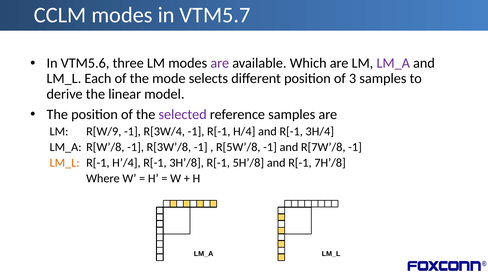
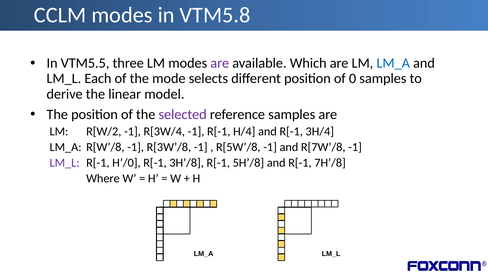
VTM5.7: VTM5.7 -> VTM5.8
VTM5.6: VTM5.6 -> VTM5.5
LM_A at (393, 63) colour: purple -> blue
3: 3 -> 0
R[W/9: R[W/9 -> R[W/2
LM_L at (65, 163) colour: orange -> purple
H’/4: H’/4 -> H’/0
